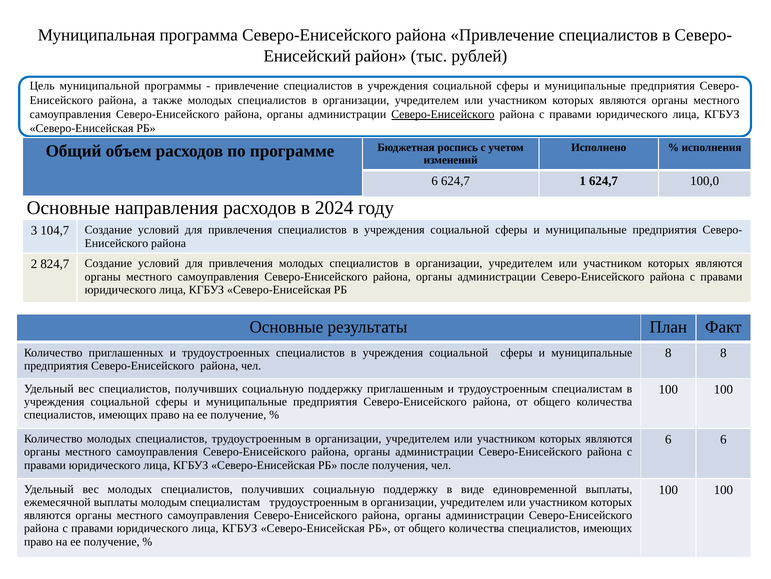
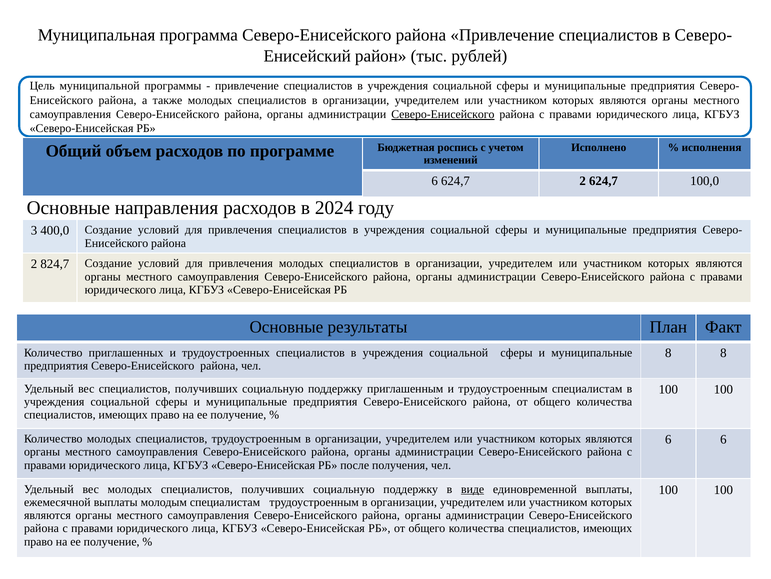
624,7 1: 1 -> 2
104,7: 104,7 -> 400,0
виде underline: none -> present
